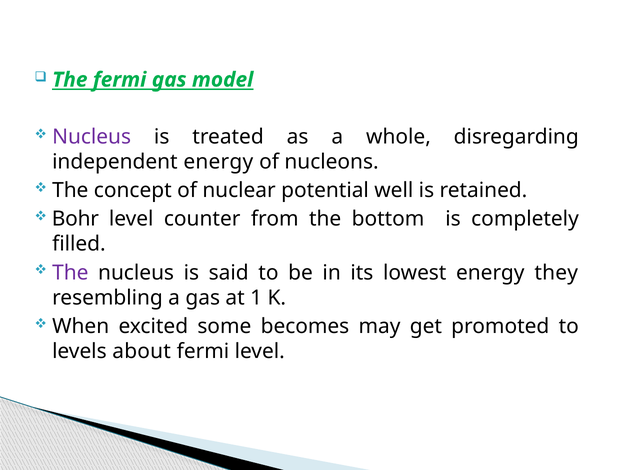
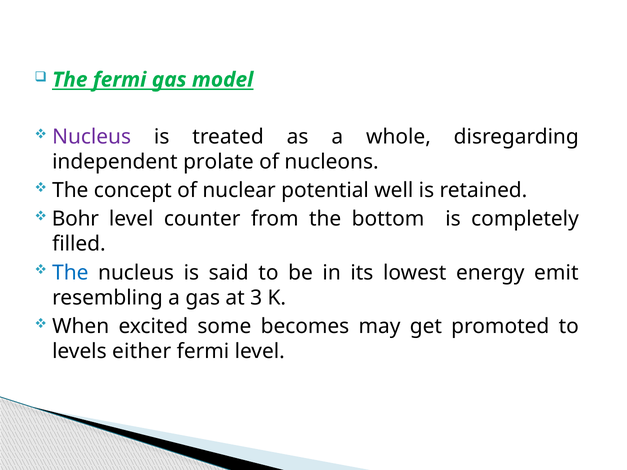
independent energy: energy -> prolate
The at (70, 273) colour: purple -> blue
they: they -> emit
1: 1 -> 3
about: about -> either
